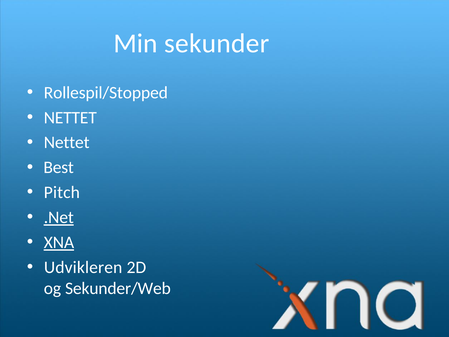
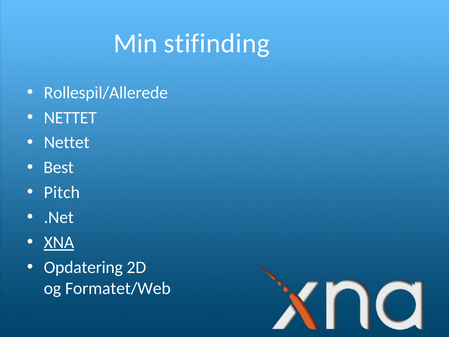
sekunder: sekunder -> stifinding
Rollespil/Stopped: Rollespil/Stopped -> Rollespil/Allerede
.Net underline: present -> none
Udvikleren: Udvikleren -> Opdatering
Sekunder/Web: Sekunder/Web -> Formatet/Web
